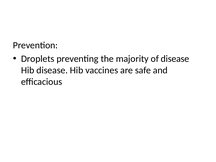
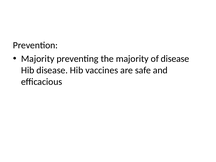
Droplets at (38, 59): Droplets -> Majority
